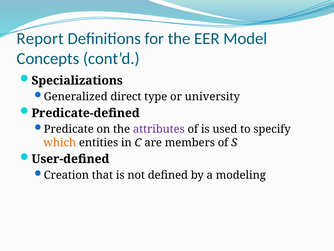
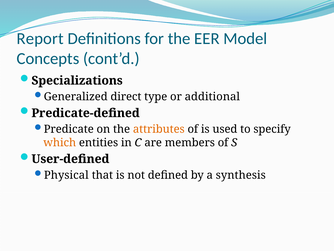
university: university -> additional
attributes colour: purple -> orange
Creation: Creation -> Physical
modeling: modeling -> synthesis
